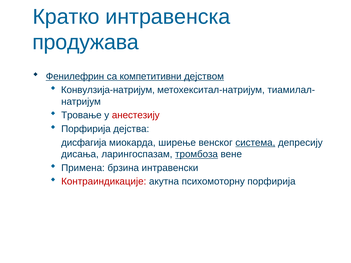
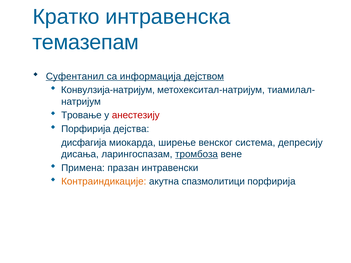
продужава: продужава -> темазепам
Фенилефрин: Фенилефрин -> Суфентанил
компетитивни: компетитивни -> информација
система underline: present -> none
брзина: брзина -> празан
Контраиндикације colour: red -> orange
психомоторну: психомоторну -> спазмолитици
